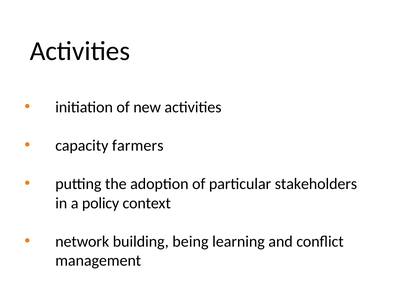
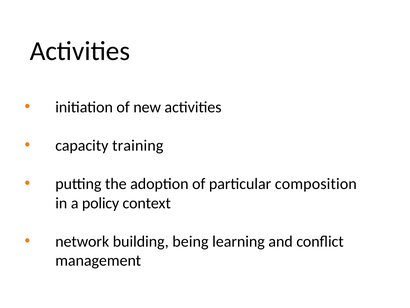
farmers: farmers -> training
stakeholders: stakeholders -> composition
